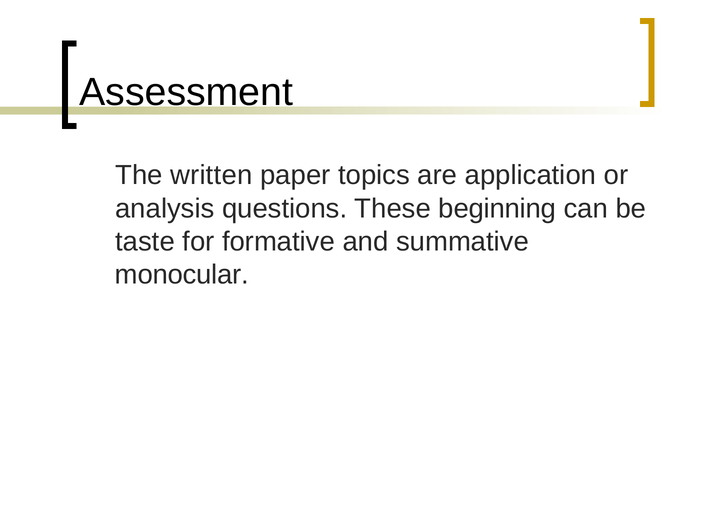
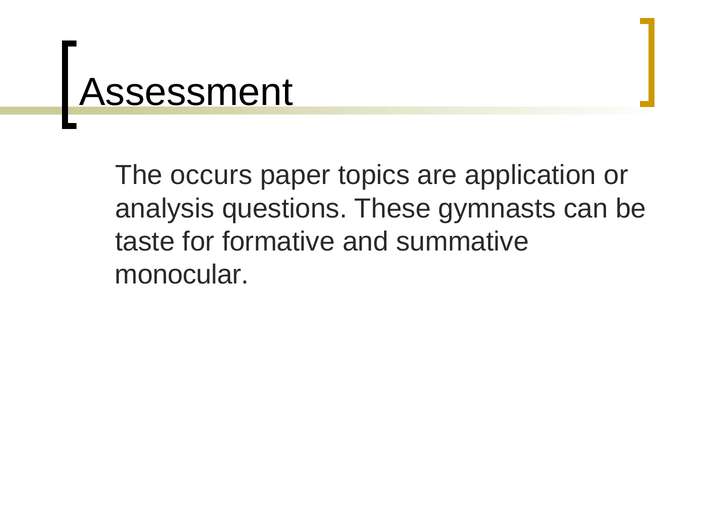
written: written -> occurs
beginning: beginning -> gymnasts
